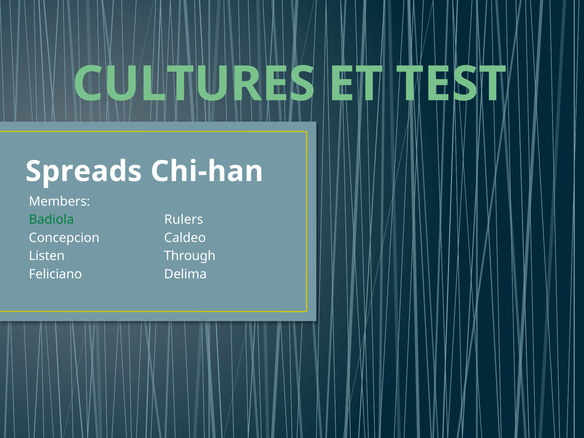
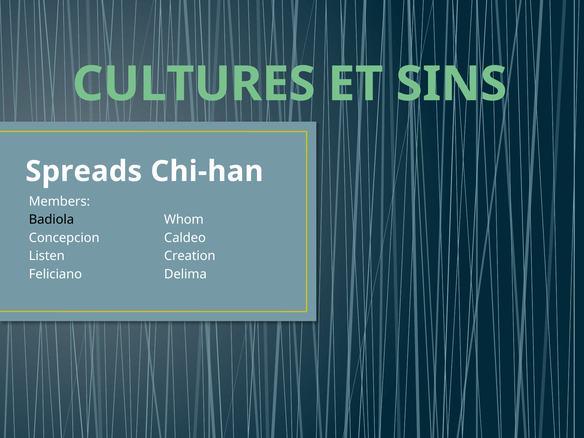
TEST: TEST -> SINS
Badiola colour: green -> black
Rulers: Rulers -> Whom
Through: Through -> Creation
